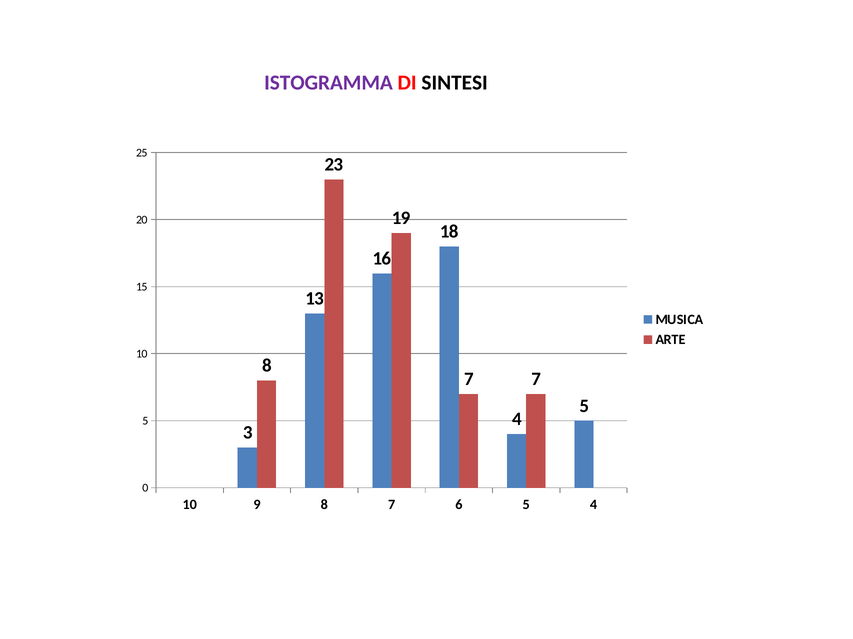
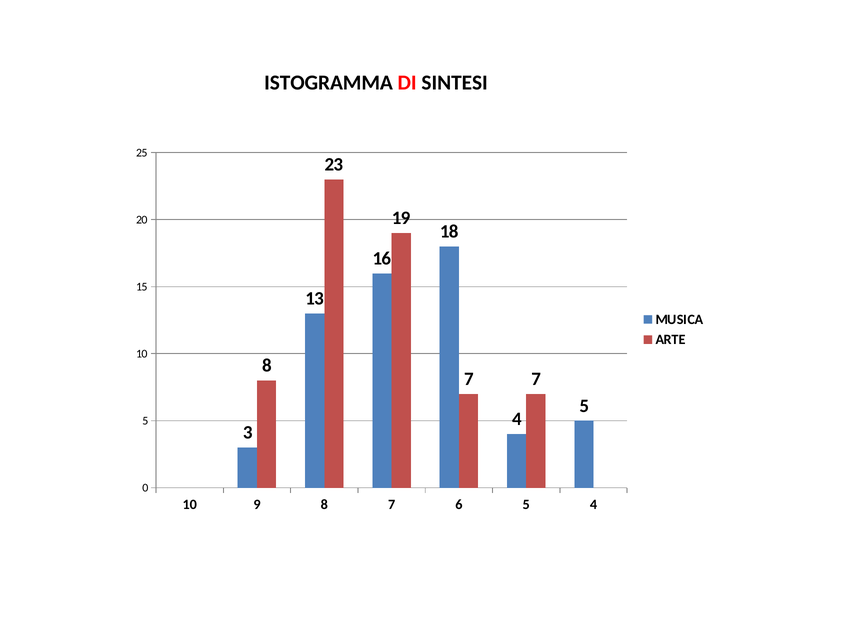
ISTOGRAMMA colour: purple -> black
